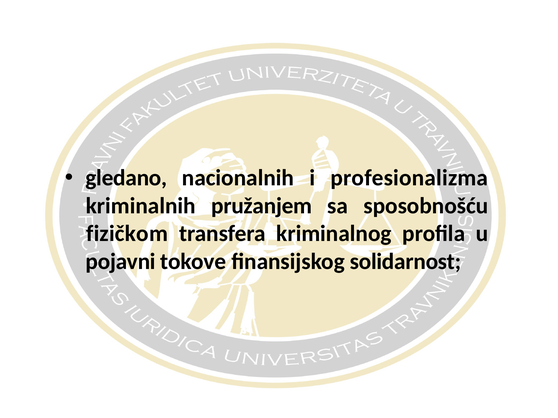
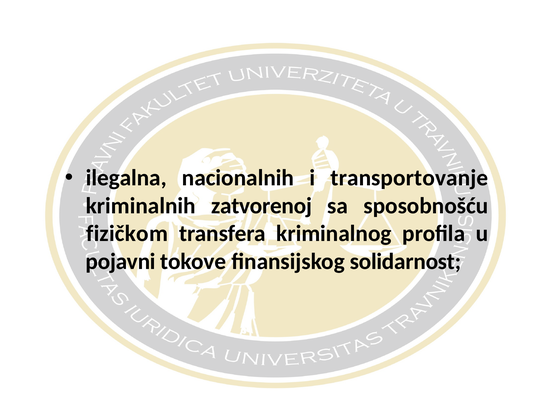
gledano: gledano -> ilegalna
profesionalizma: profesionalizma -> transportovanje
pružanjem: pružanjem -> zatvorenoj
